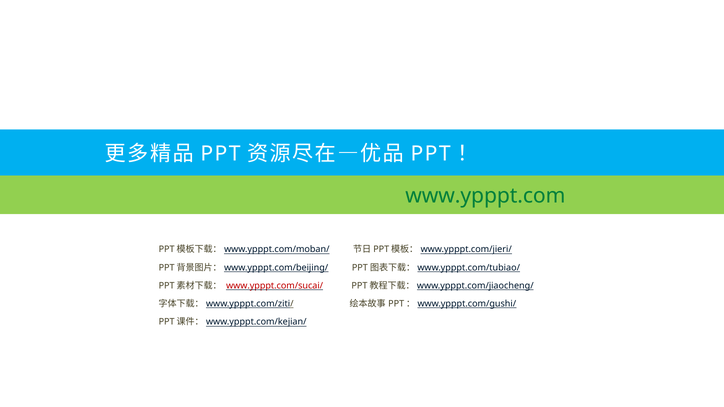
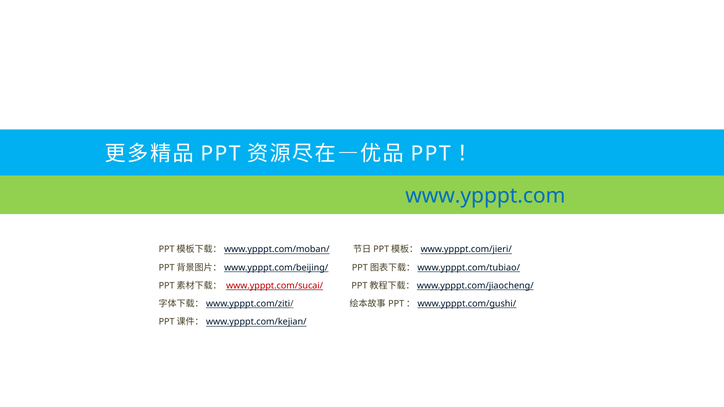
www.ypppt.com colour: green -> blue
